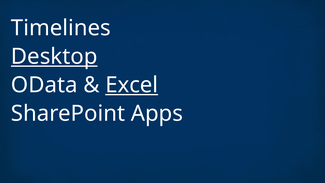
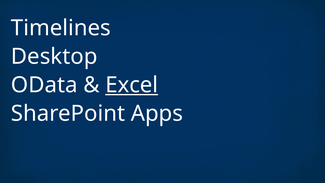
Desktop underline: present -> none
